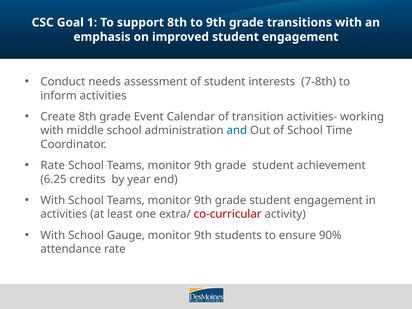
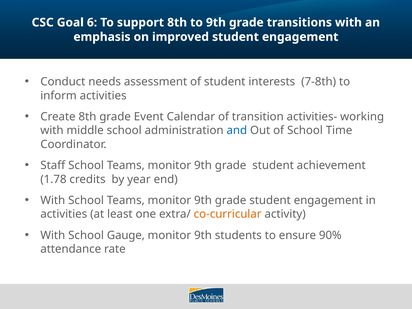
1: 1 -> 6
Rate at (53, 165): Rate -> Staff
6.25: 6.25 -> 1.78
co-curricular colour: red -> orange
